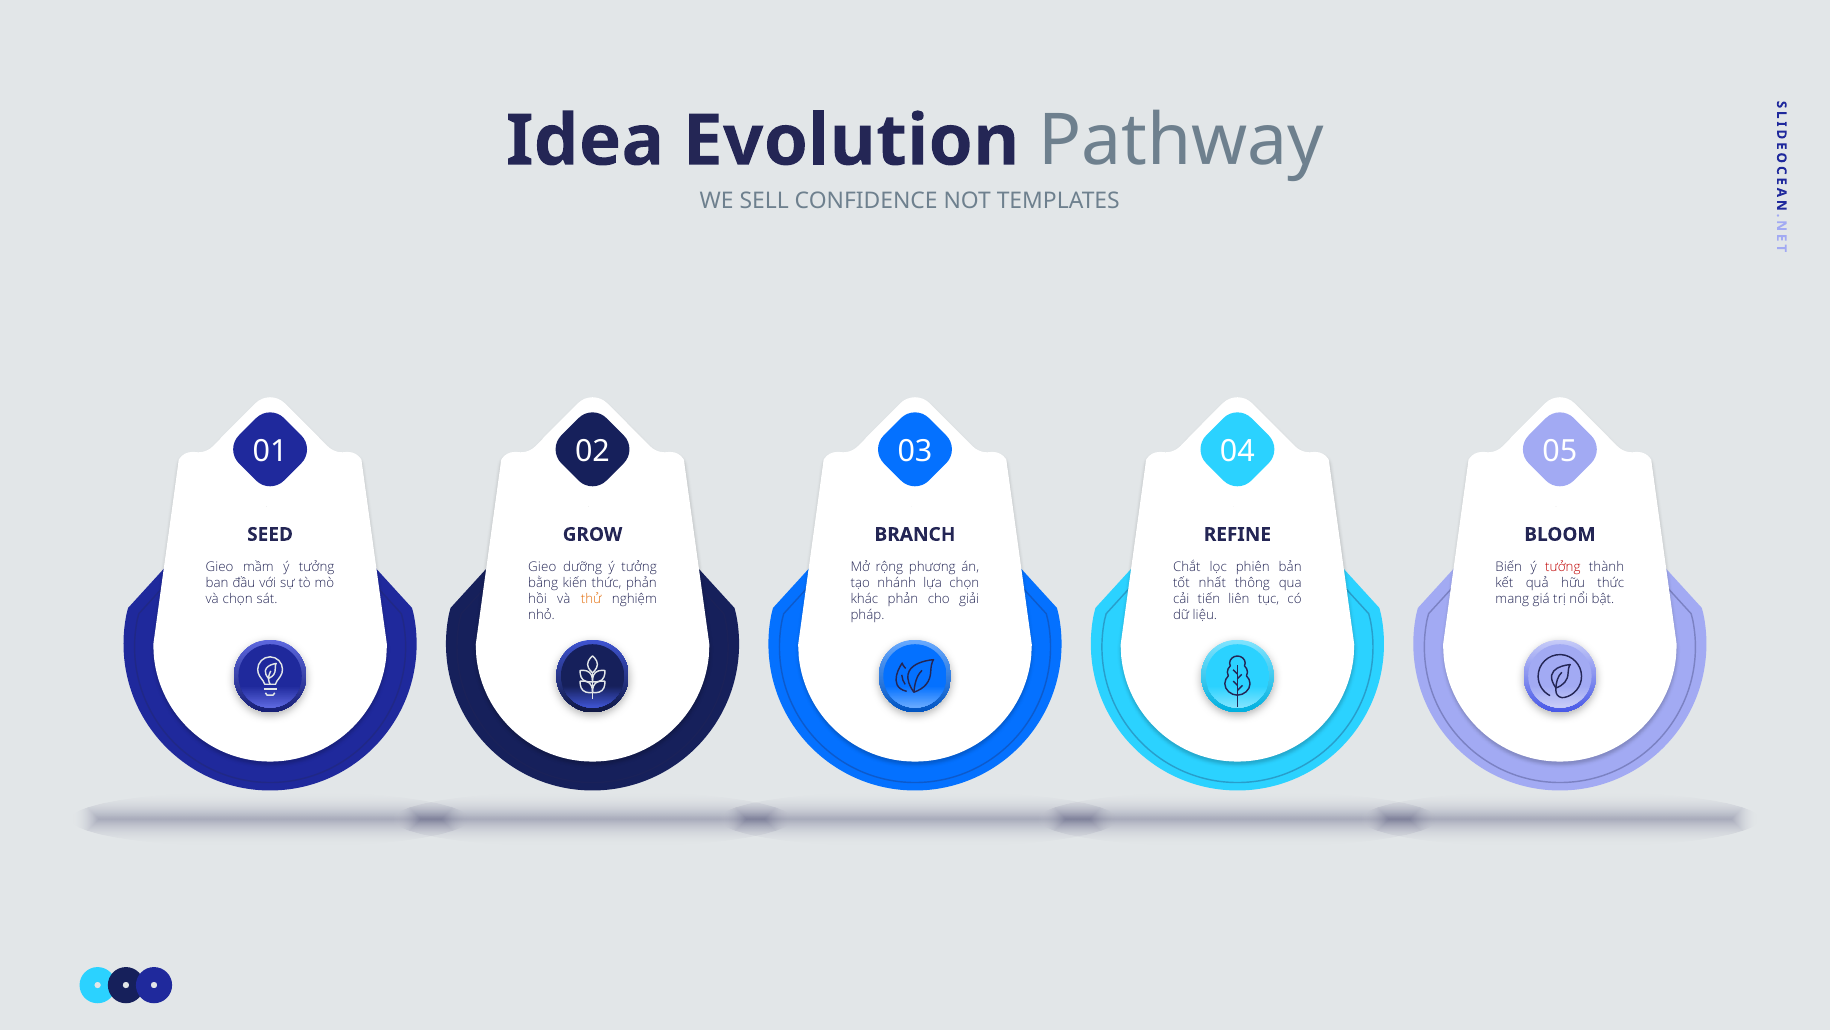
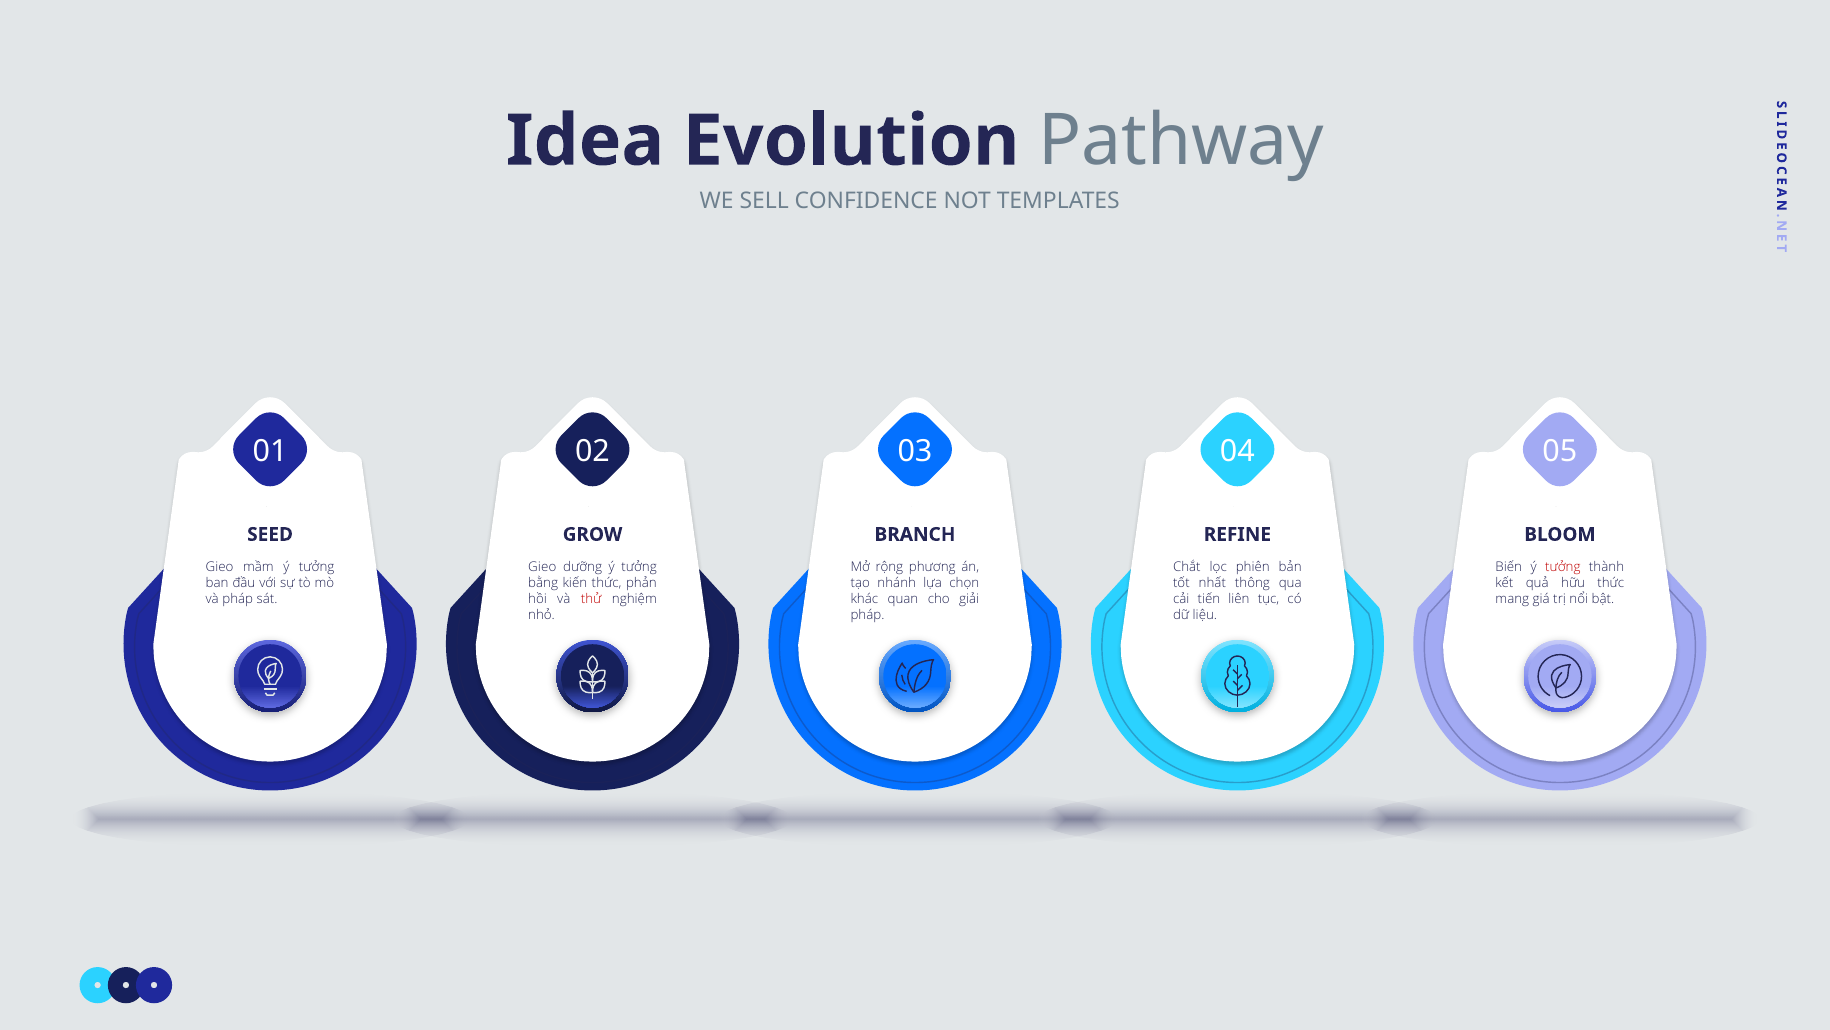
và chọn: chọn -> pháp
thử colour: orange -> red
khác phản: phản -> quan
